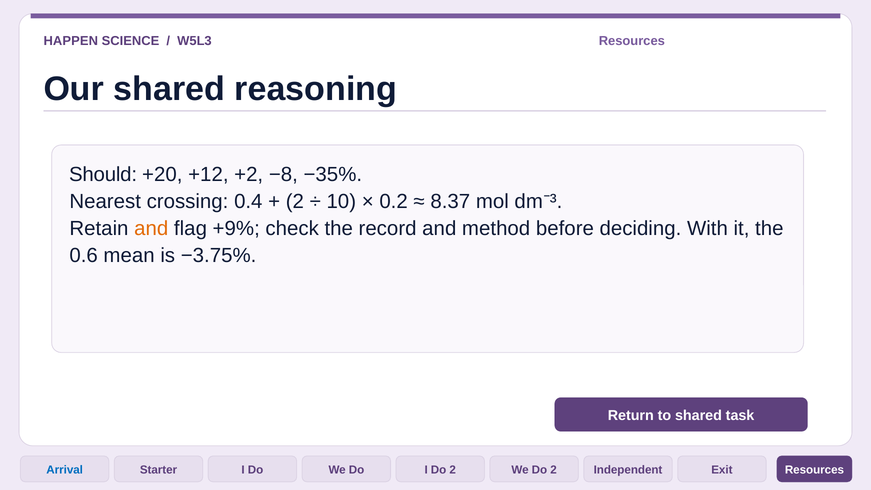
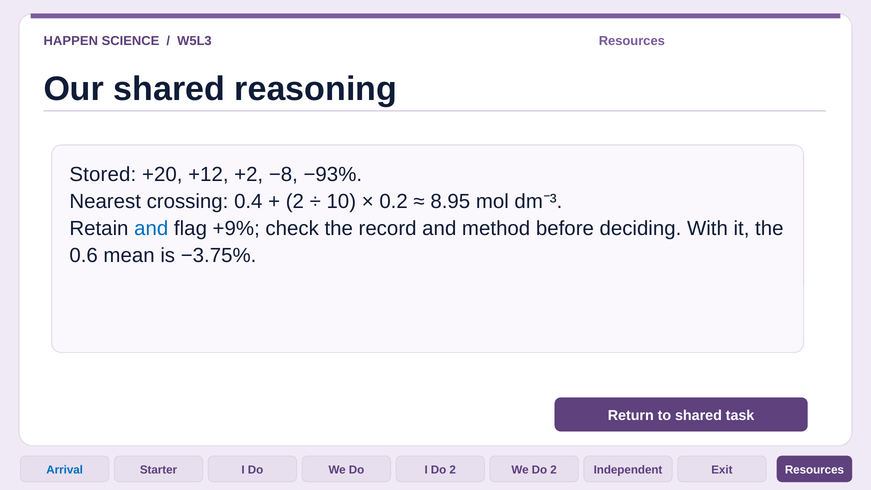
Should: Should -> Stored
−35%: −35% -> −93%
8.37: 8.37 -> 8.95
and at (151, 229) colour: orange -> blue
